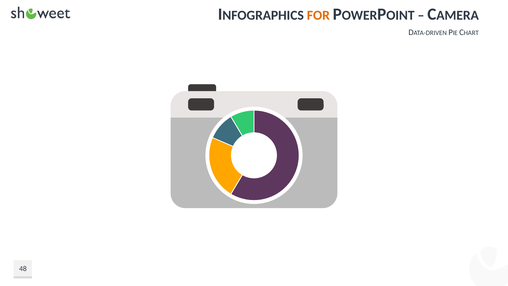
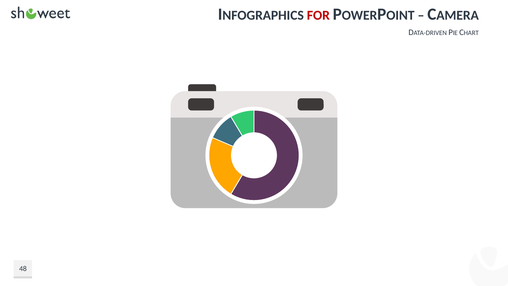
FOR colour: orange -> red
